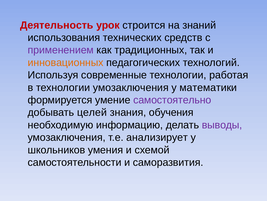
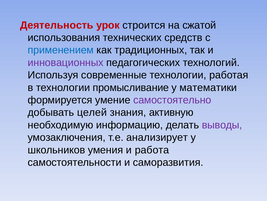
знаний: знаний -> сжатой
применением colour: purple -> blue
инновационных colour: orange -> purple
технологии умозаключения: умозаключения -> промысливание
обучения: обучения -> активную
схемой: схемой -> работа
